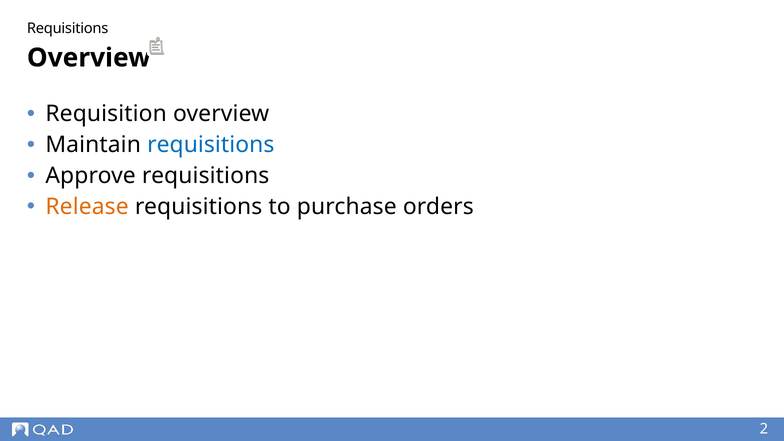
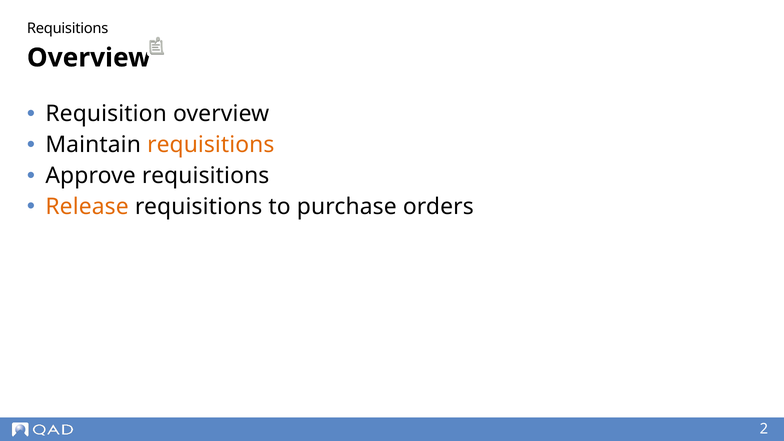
requisitions at (211, 145) colour: blue -> orange
